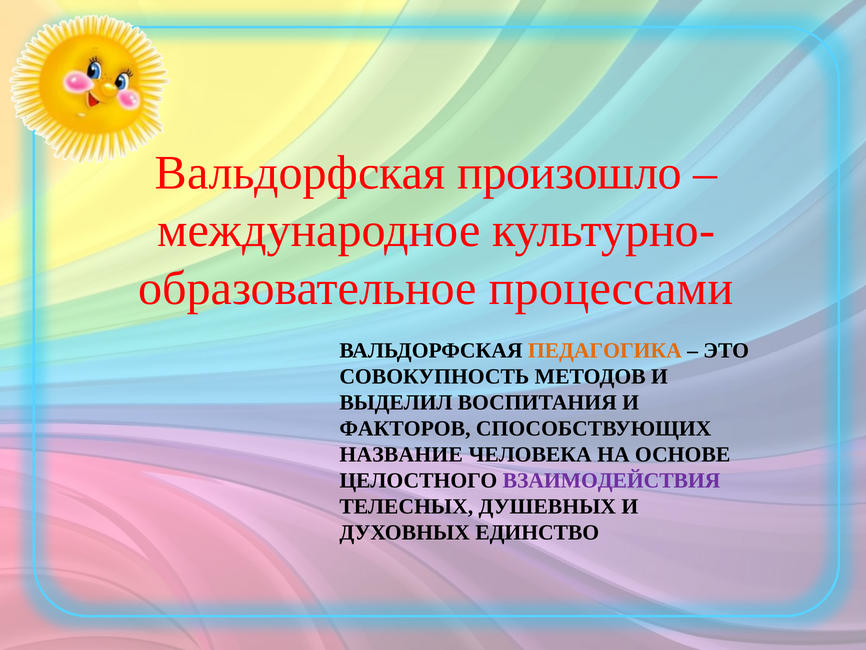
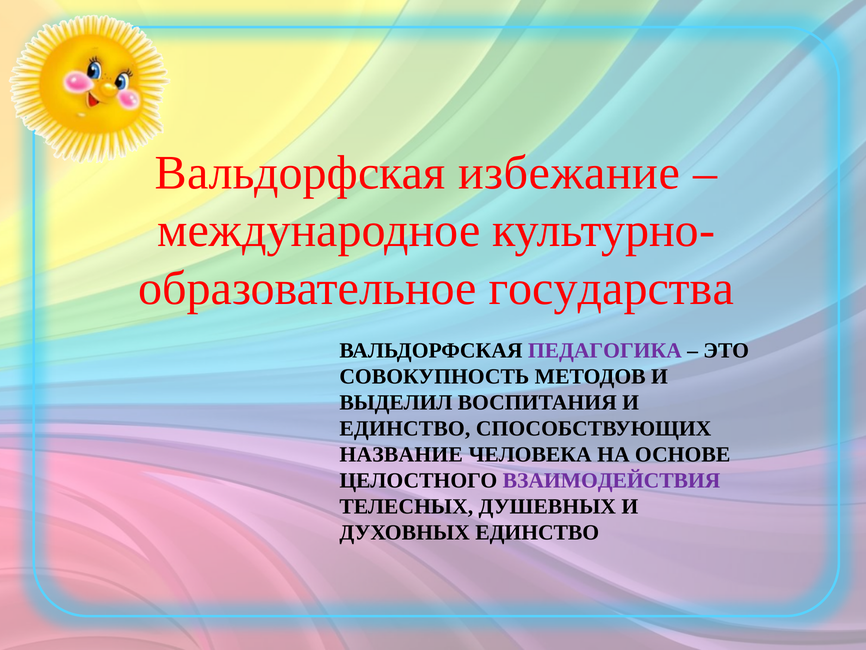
произошло: произошло -> избежание
процессами: процессами -> государства
ПЕДАГОГИКА colour: orange -> purple
ФАКТОРОВ at (405, 428): ФАКТОРОВ -> ЕДИНСТВО
